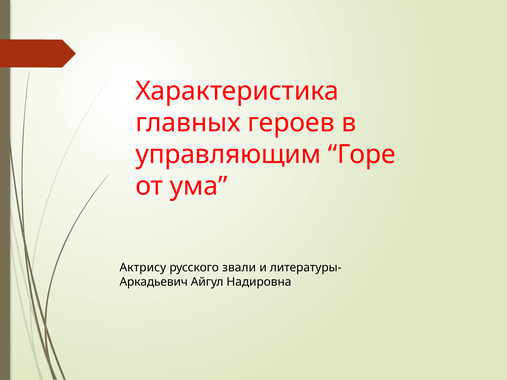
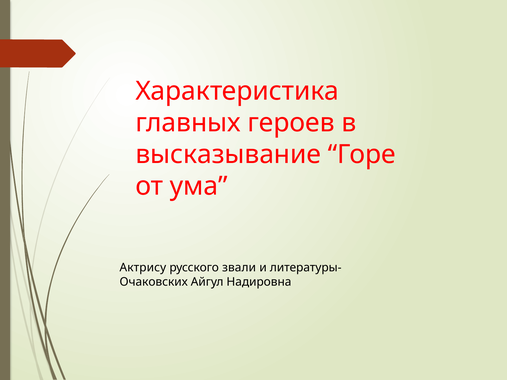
управляющим: управляющим -> высказывание
Аркадьевич: Аркадьевич -> Очаковских
